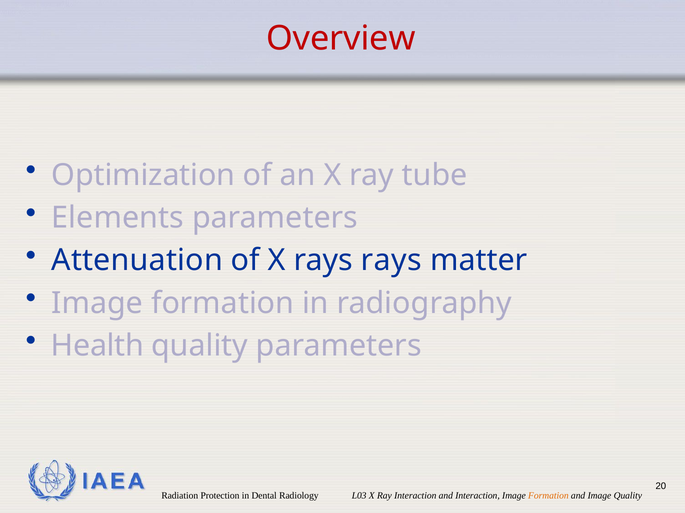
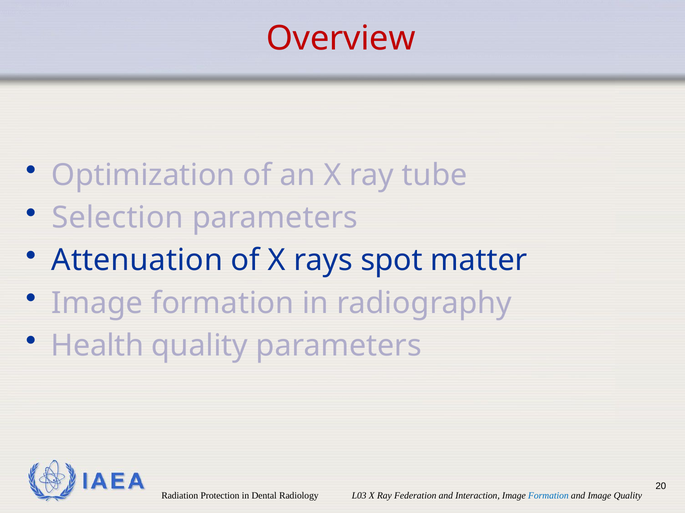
Elements: Elements -> Selection
rays rays: rays -> spot
Ray Interaction: Interaction -> Federation
Formation at (548, 496) colour: orange -> blue
